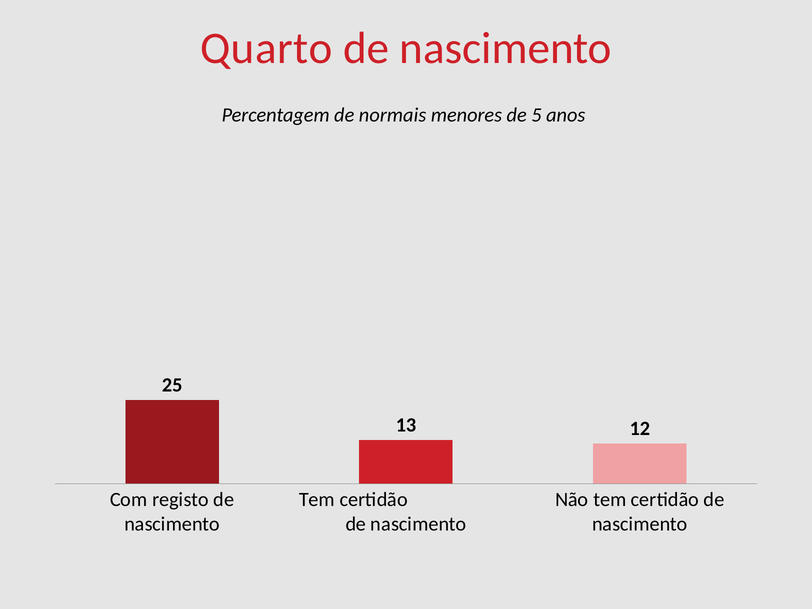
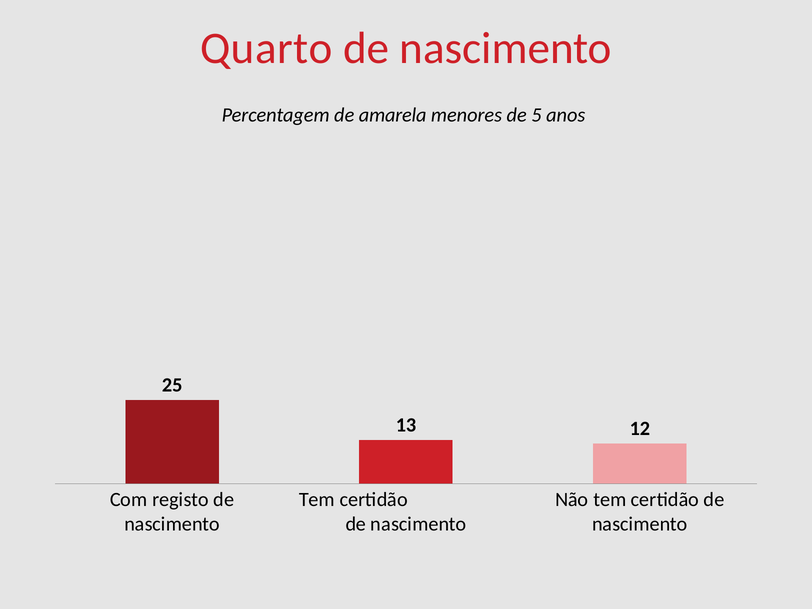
normais: normais -> amarela
